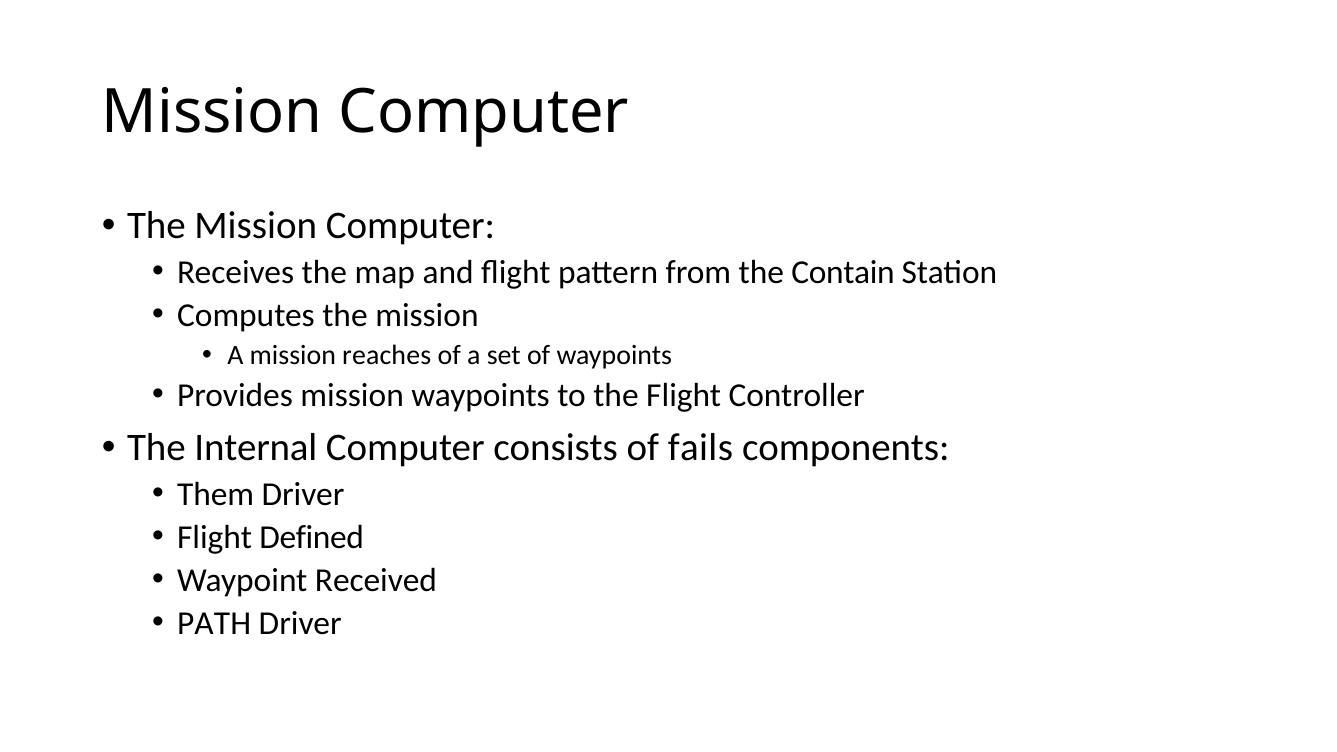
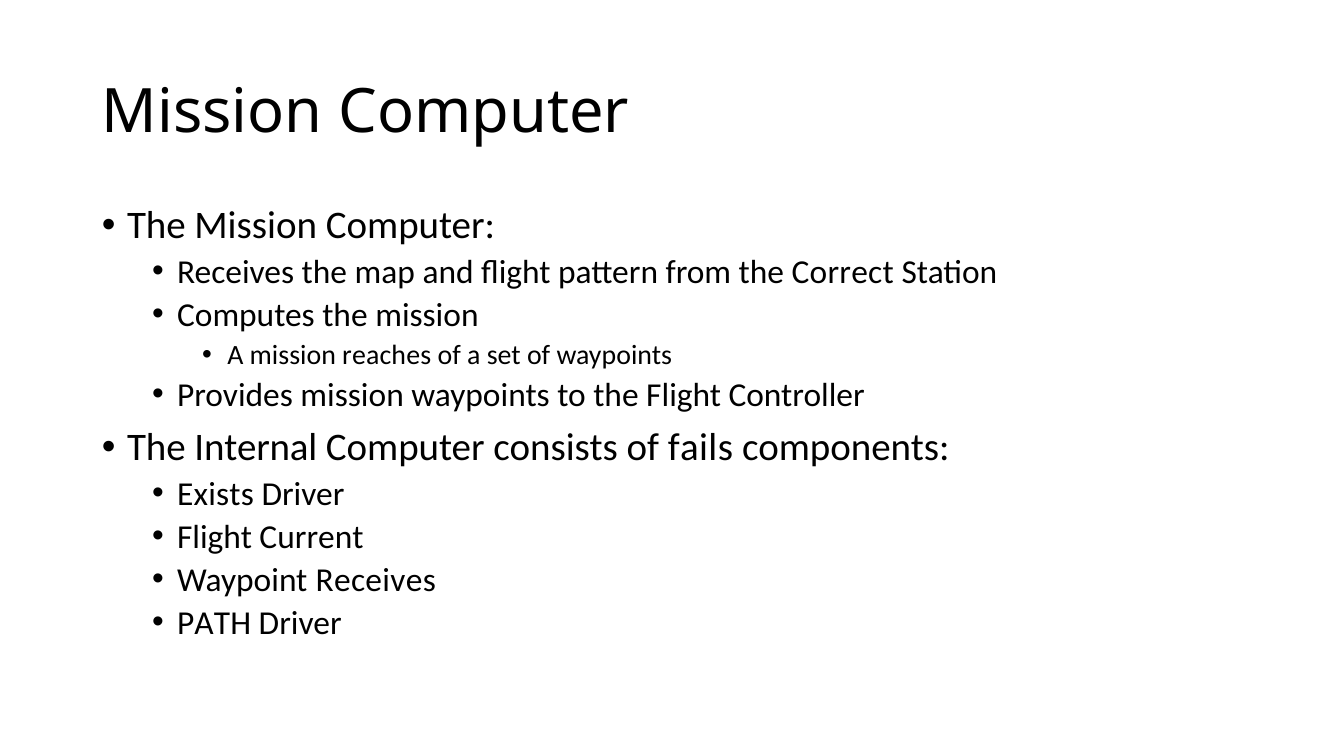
Contain: Contain -> Correct
Them: Them -> Exists
Defined: Defined -> Current
Waypoint Received: Received -> Receives
